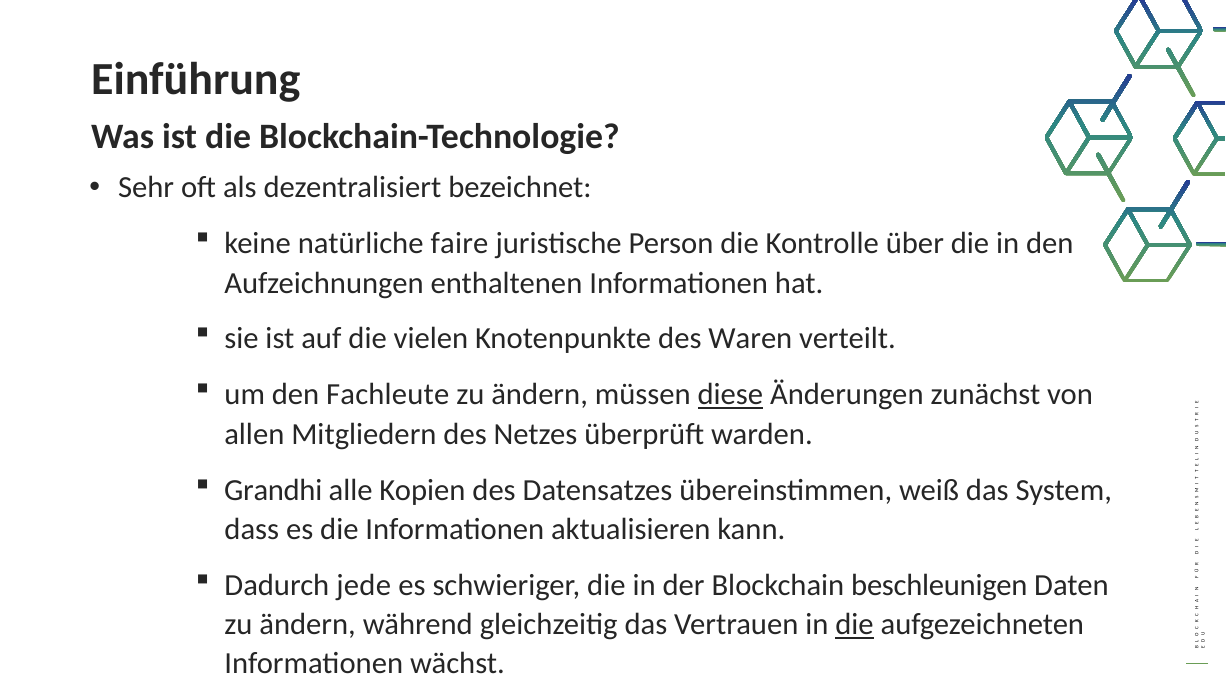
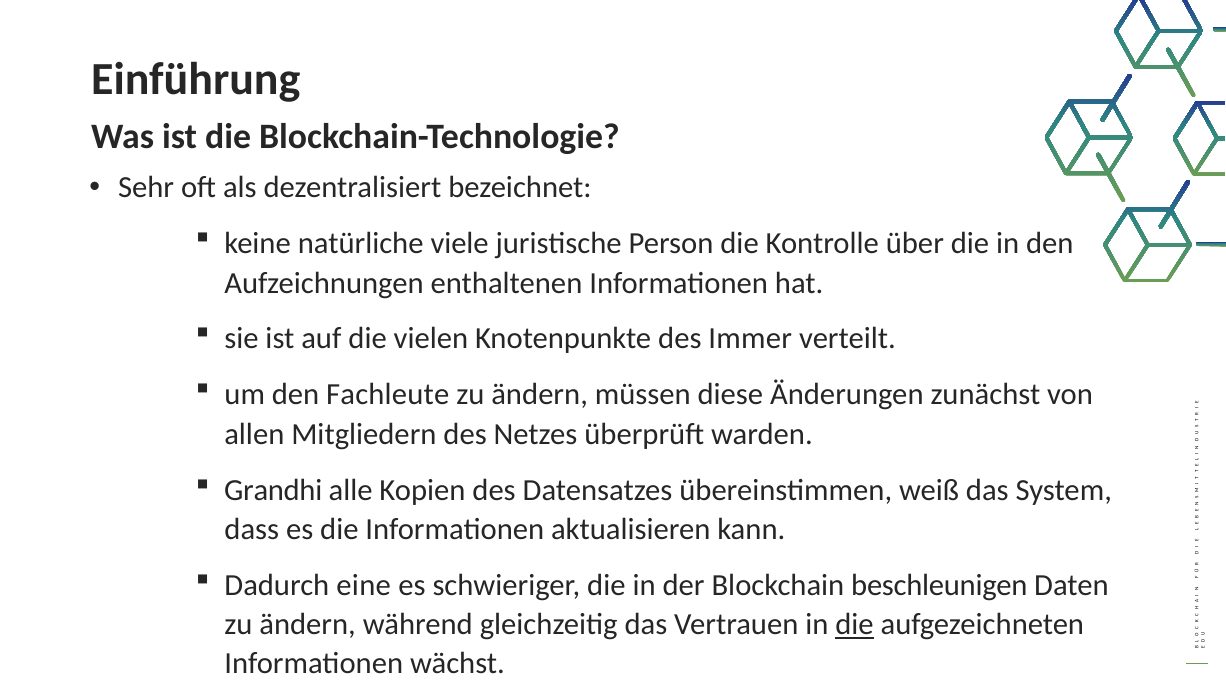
faire: faire -> viele
Waren: Waren -> Immer
diese underline: present -> none
jede: jede -> eine
